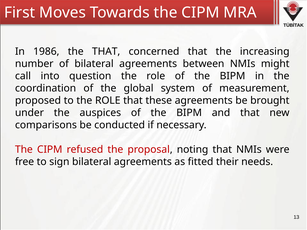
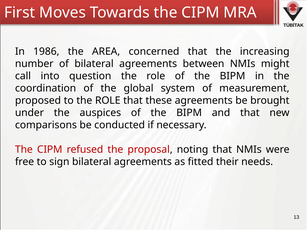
the THAT: THAT -> AREA
